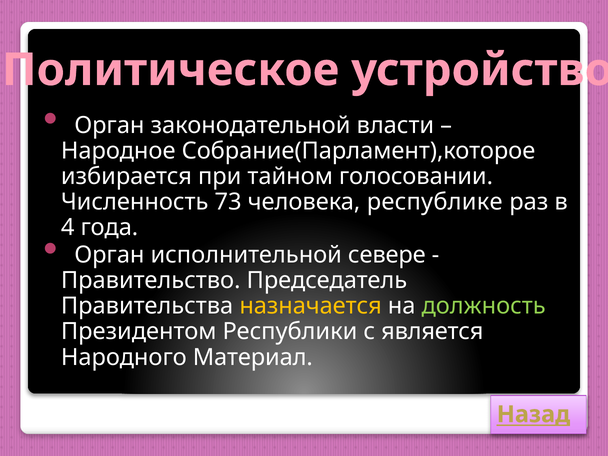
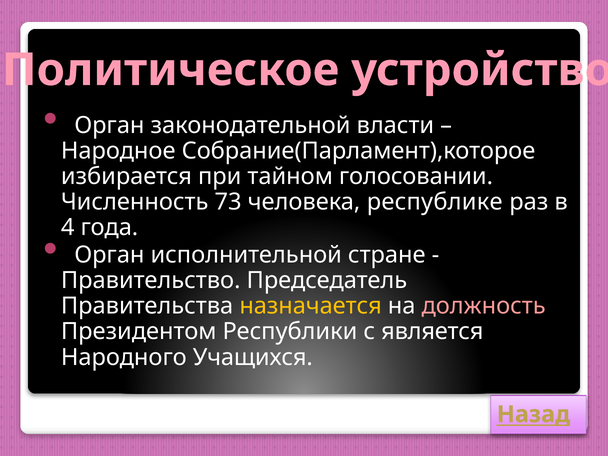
севере: севере -> стране
должность colour: light green -> pink
Материал: Материал -> Учащихся
